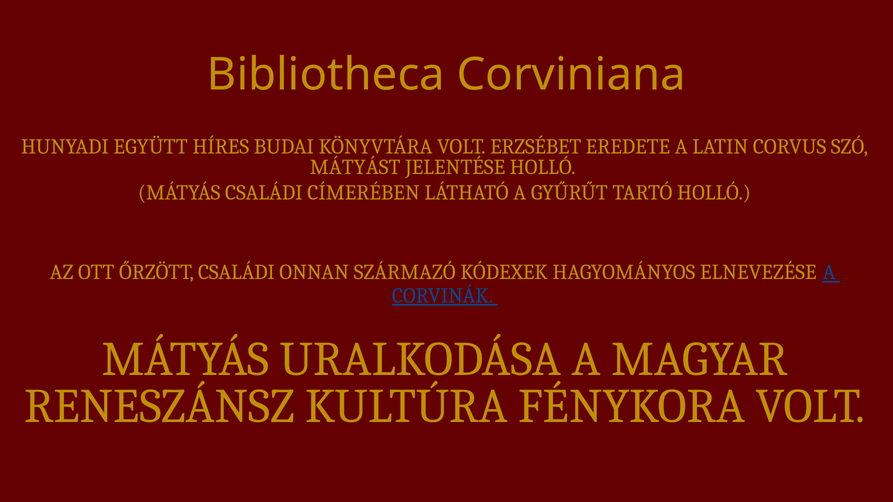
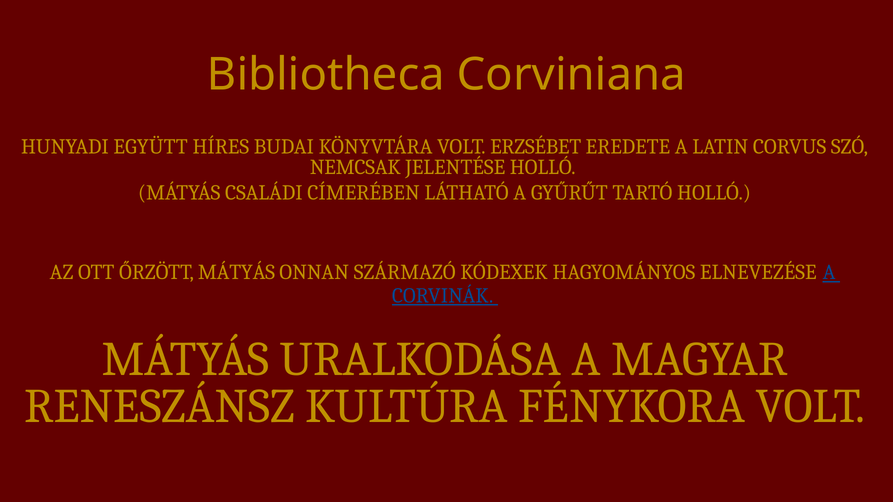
MÁTYÁST: MÁTYÁST -> NEMCSAK
ŐRZÖTT CSALÁDI: CSALÁDI -> MÁTYÁS
